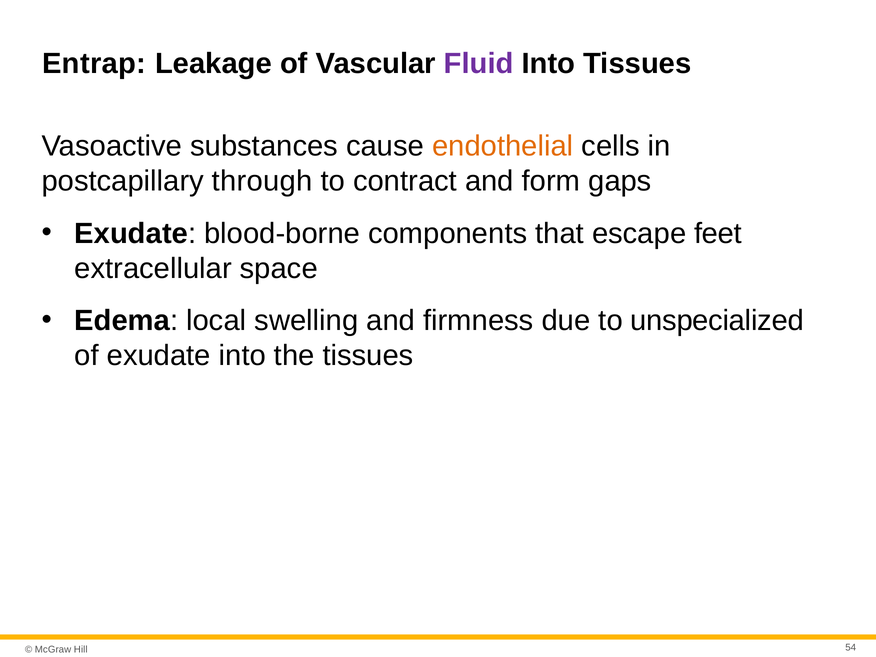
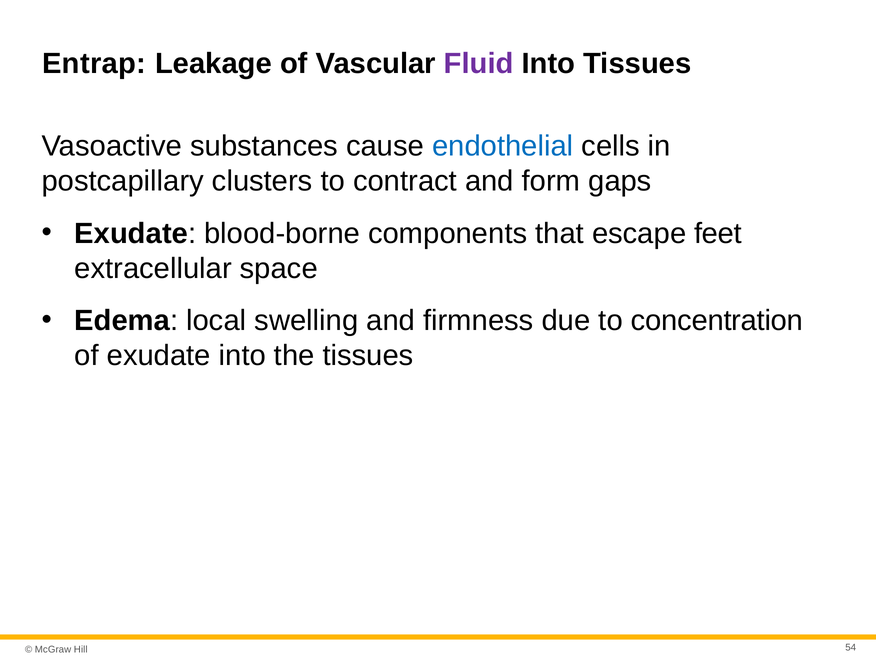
endothelial colour: orange -> blue
through: through -> clusters
unspecialized: unspecialized -> concentration
